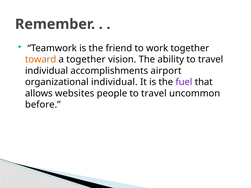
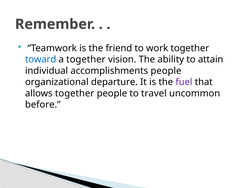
toward colour: orange -> blue
ability to travel: travel -> attain
accomplishments airport: airport -> people
organizational individual: individual -> departure
allows websites: websites -> together
